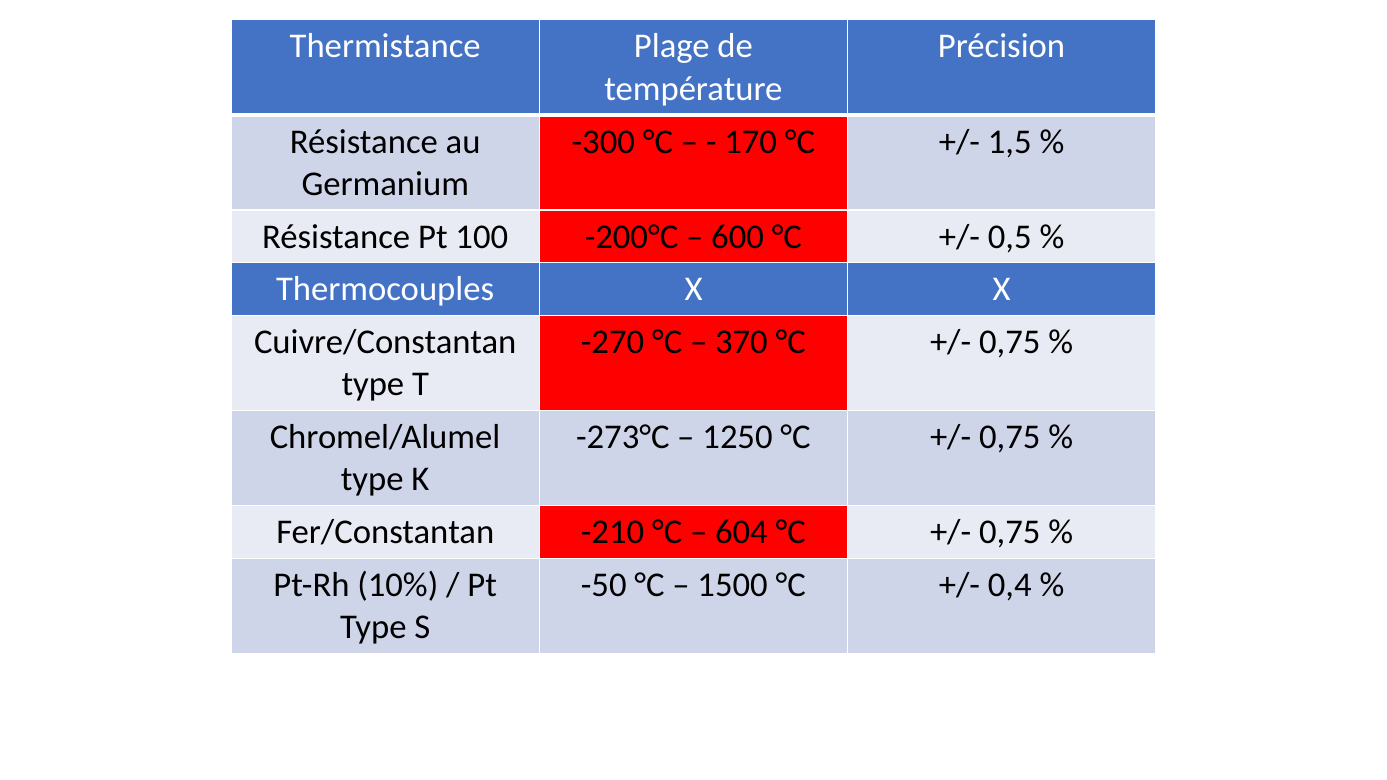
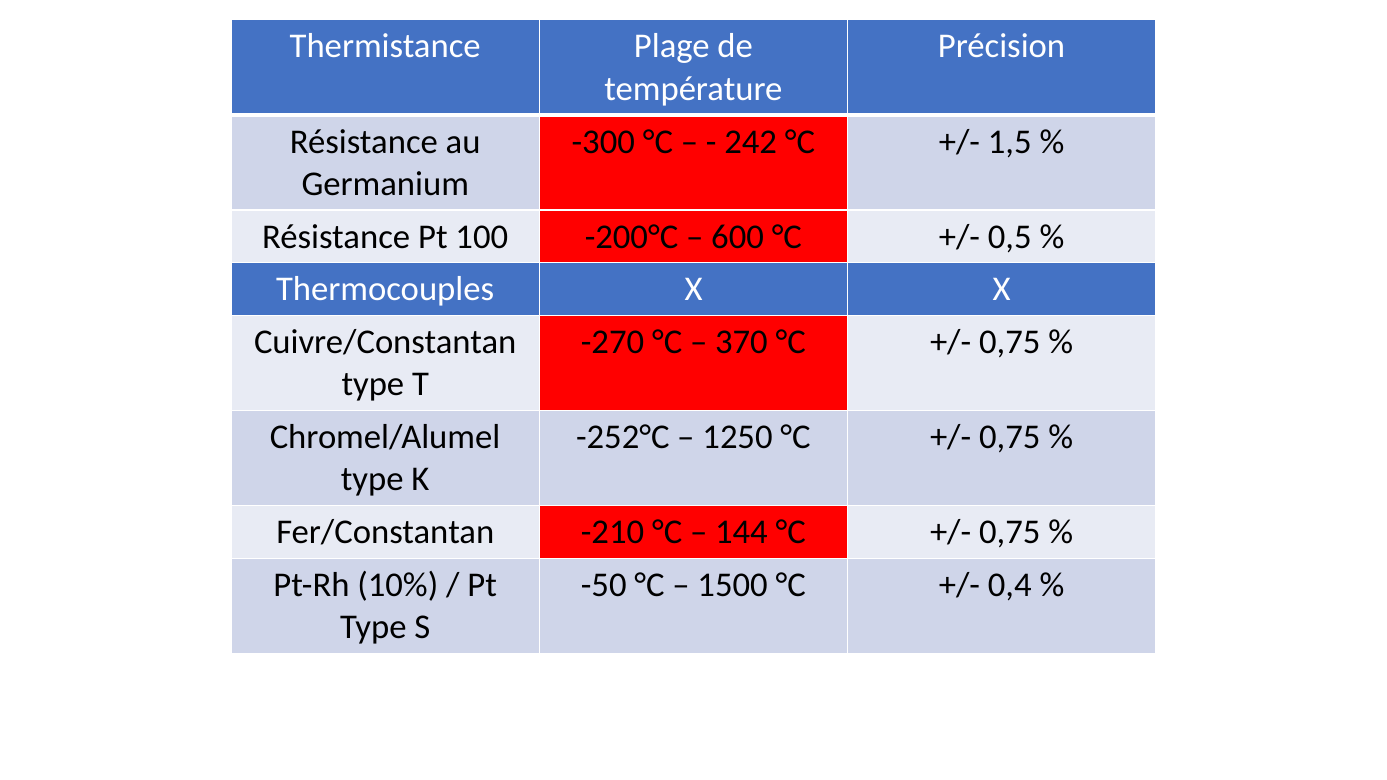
170: 170 -> 242
-273°C: -273°C -> -252°C
604: 604 -> 144
